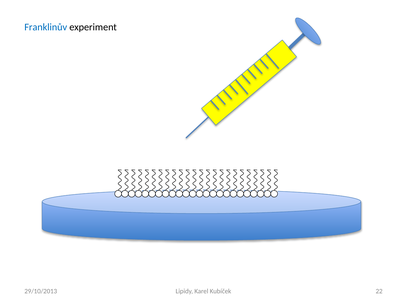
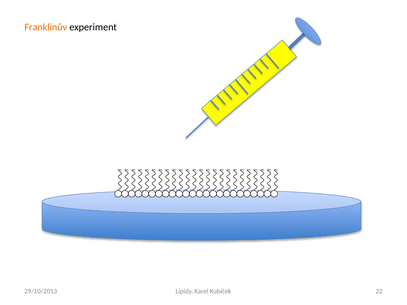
Franklinův colour: blue -> orange
